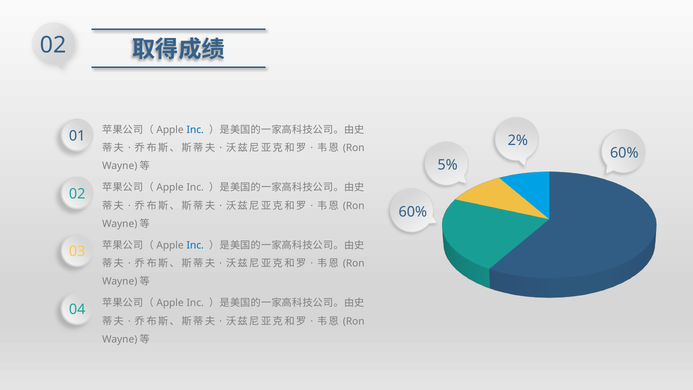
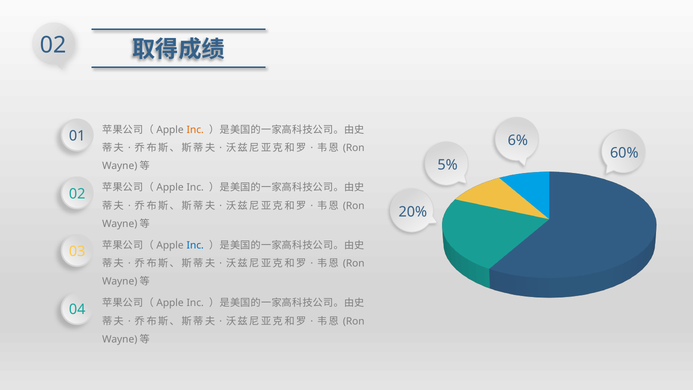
Inc at (195, 130) colour: blue -> orange
2%: 2% -> 6%
60% at (413, 212): 60% -> 20%
